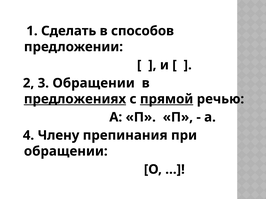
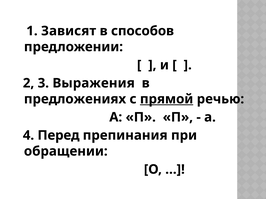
Сделать: Сделать -> Зависят
3 Обращении: Обращении -> Выражения
предложениях underline: present -> none
Члену: Члену -> Перед
